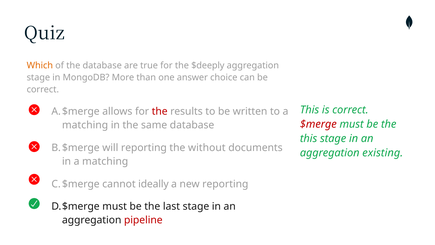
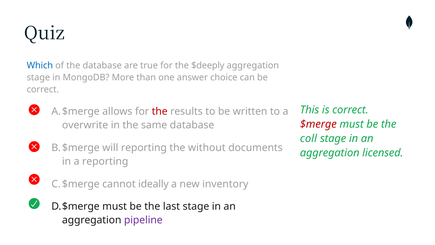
Which colour: orange -> blue
matching at (85, 125): matching -> overwrite
this at (309, 138): this -> coll
existing: existing -> licensed
in a matching: matching -> reporting
new reporting: reporting -> inventory
pipeline colour: red -> purple
